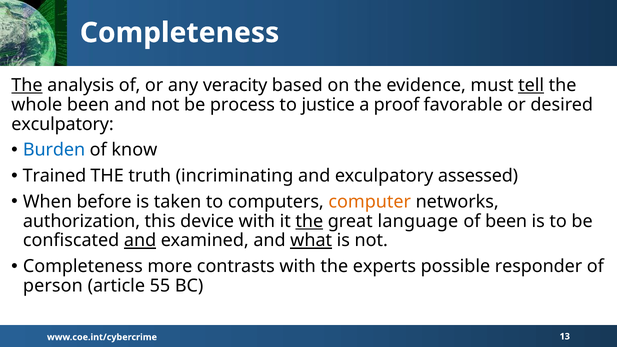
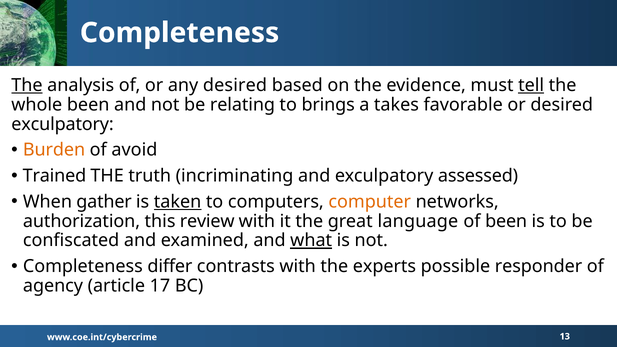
any veracity: veracity -> desired
process: process -> relating
justice: justice -> brings
proof: proof -> takes
Burden colour: blue -> orange
know: know -> avoid
before: before -> gather
taken underline: none -> present
device: device -> review
the at (309, 221) underline: present -> none
and at (140, 241) underline: present -> none
more: more -> differ
person: person -> agency
55: 55 -> 17
